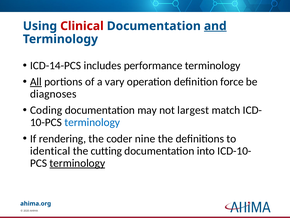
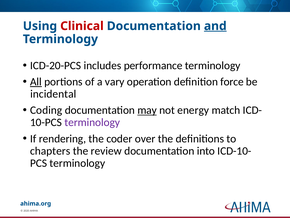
ICD-14-PCS: ICD-14-PCS -> ICD-20-PCS
diagnoses: diagnoses -> incidental
may underline: none -> present
largest: largest -> energy
terminology at (92, 122) colour: blue -> purple
nine: nine -> over
identical: identical -> chapters
cutting: cutting -> review
terminology at (77, 163) underline: present -> none
